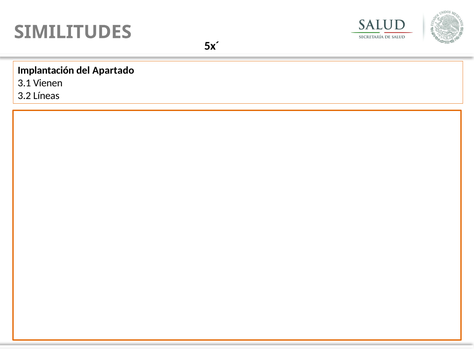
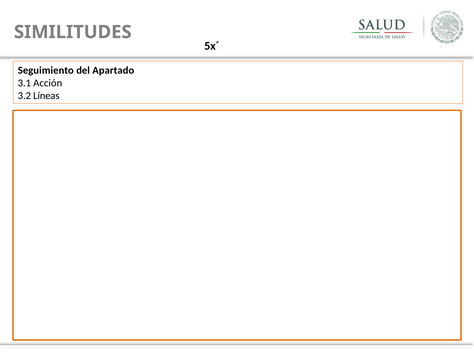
Implantación: Implantación -> Seguimiento
Vienen: Vienen -> Acción
